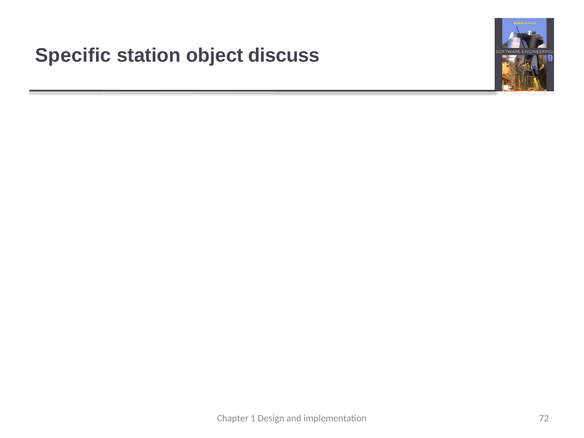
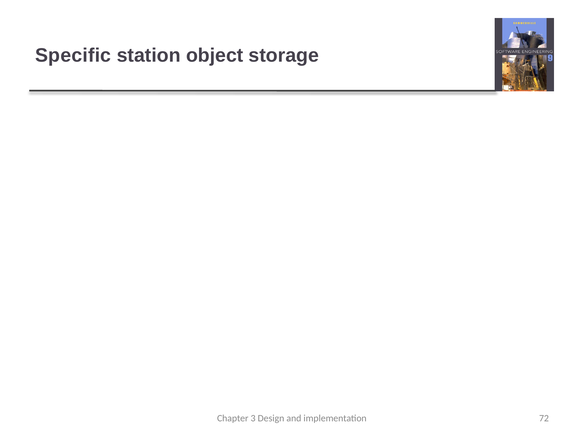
discuss: discuss -> storage
1: 1 -> 3
